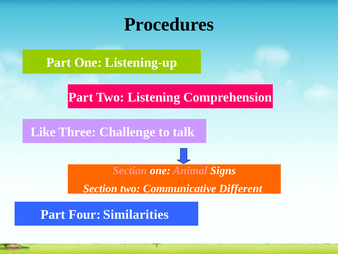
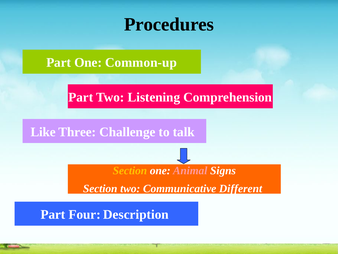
Listening-up: Listening-up -> Common-up
Section at (130, 170) colour: pink -> yellow
Similarities: Similarities -> Description
